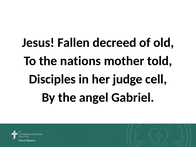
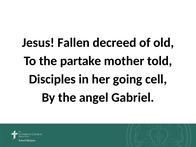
nations: nations -> partake
judge: judge -> going
